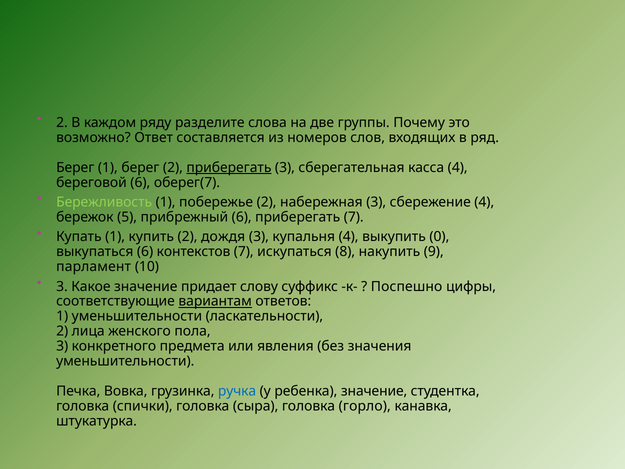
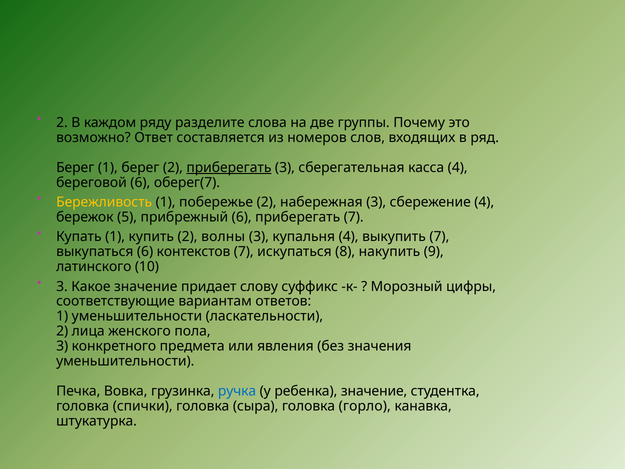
Бережливость colour: light green -> yellow
дождя: дождя -> волны
выкупить 0: 0 -> 7
парламент: парламент -> латинского
Поспешно: Поспешно -> Морозный
вариантам underline: present -> none
